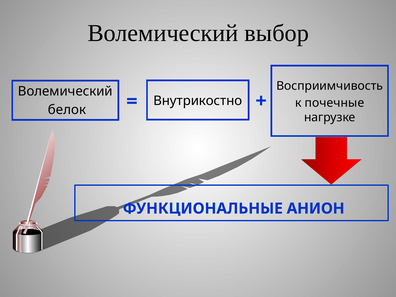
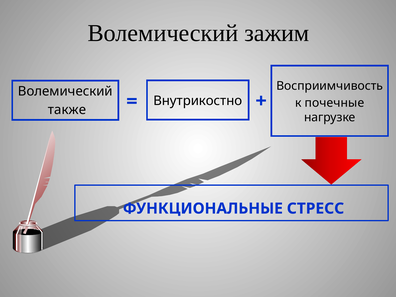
выбор: выбор -> зажим
белок: белок -> также
АНИОН: АНИОН -> СТРЕСС
